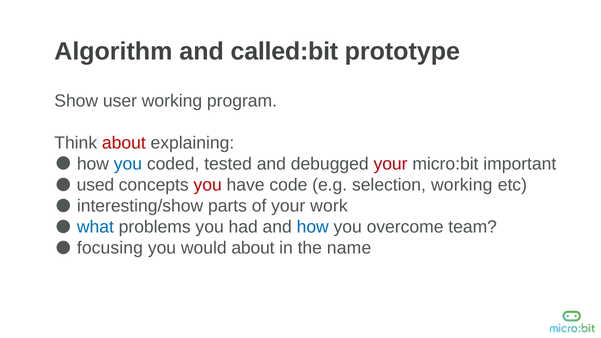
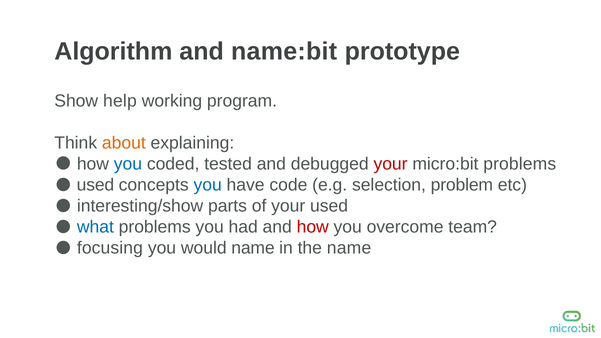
called:bit: called:bit -> name:bit
user: user -> help
about at (124, 143) colour: red -> orange
micro:bit important: important -> problems
you at (208, 185) colour: red -> blue
selection working: working -> problem
your work: work -> used
how at (313, 227) colour: blue -> red
would about: about -> name
